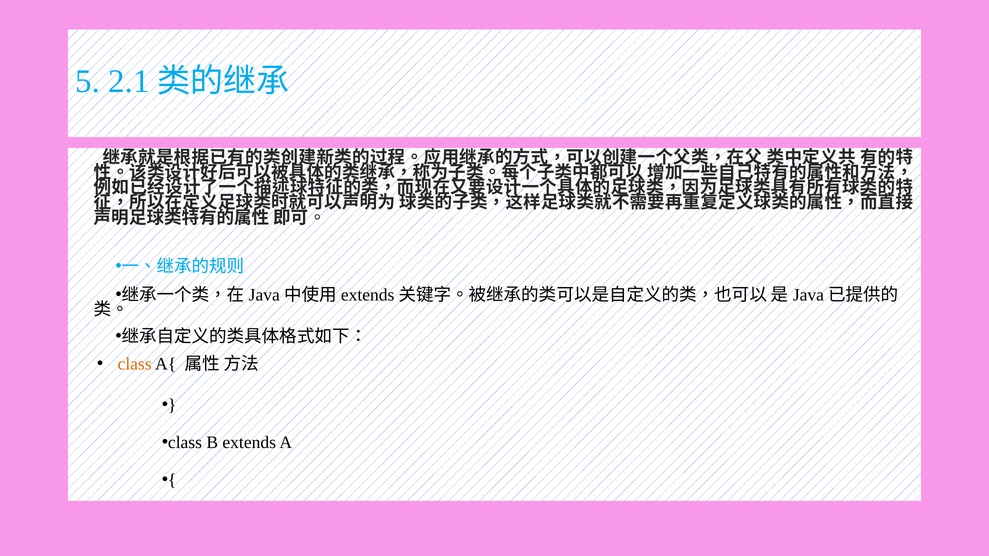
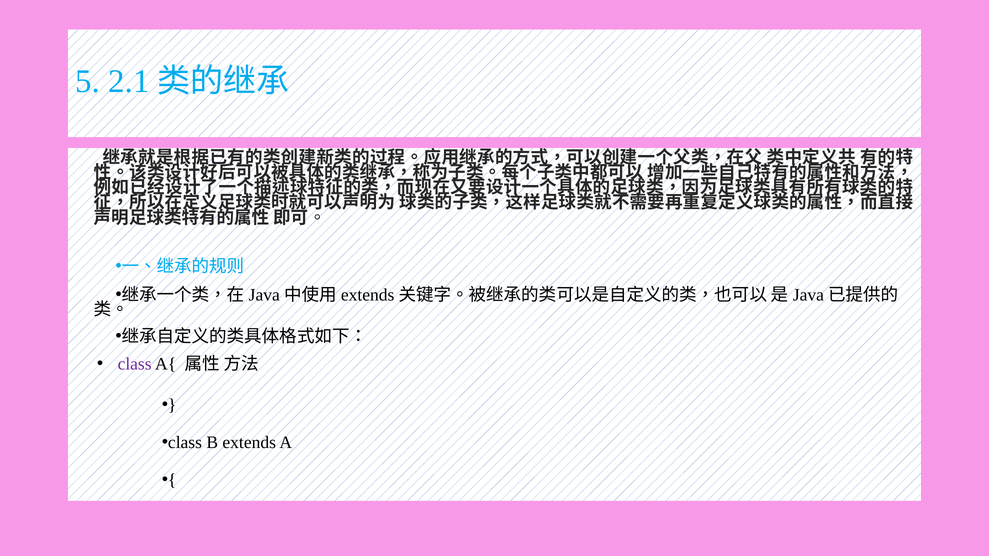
class at (135, 364) colour: orange -> purple
